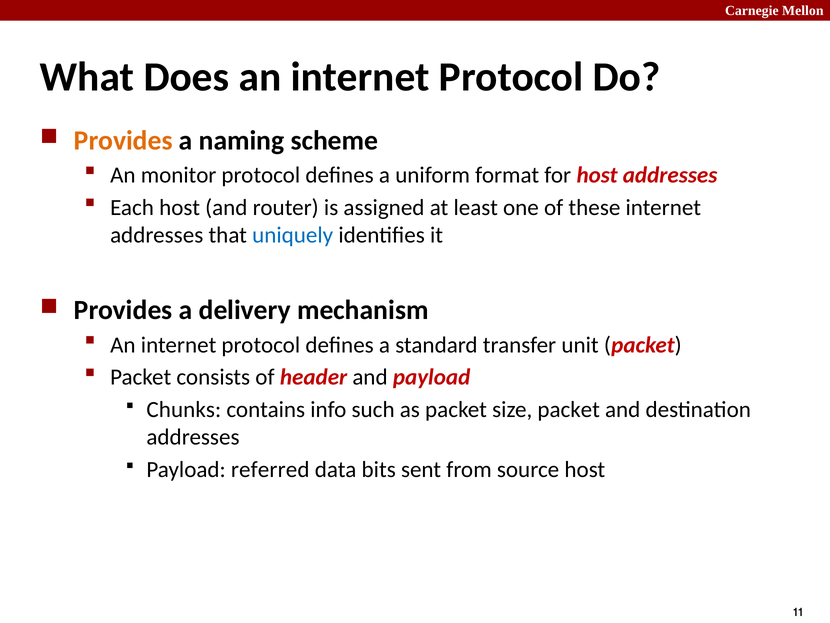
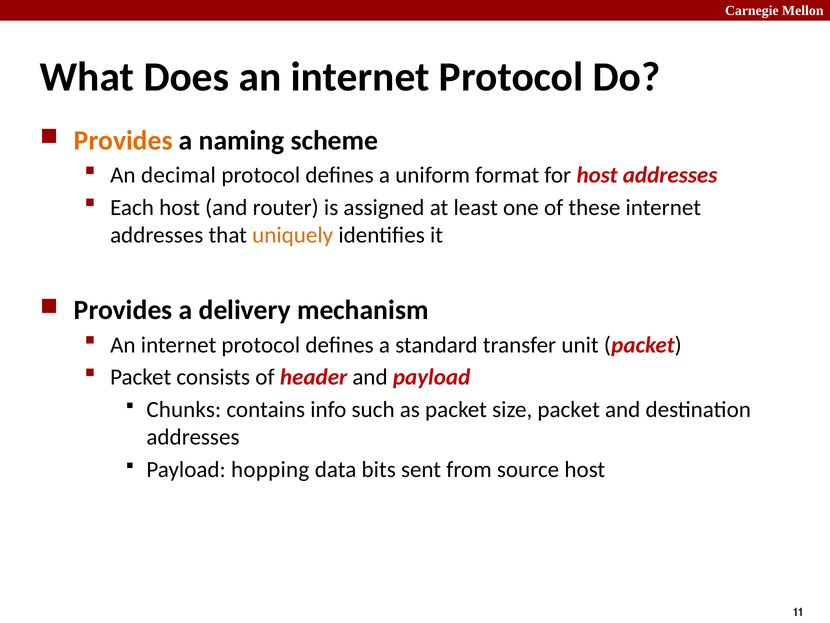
monitor: monitor -> decimal
uniquely colour: blue -> orange
referred: referred -> hopping
